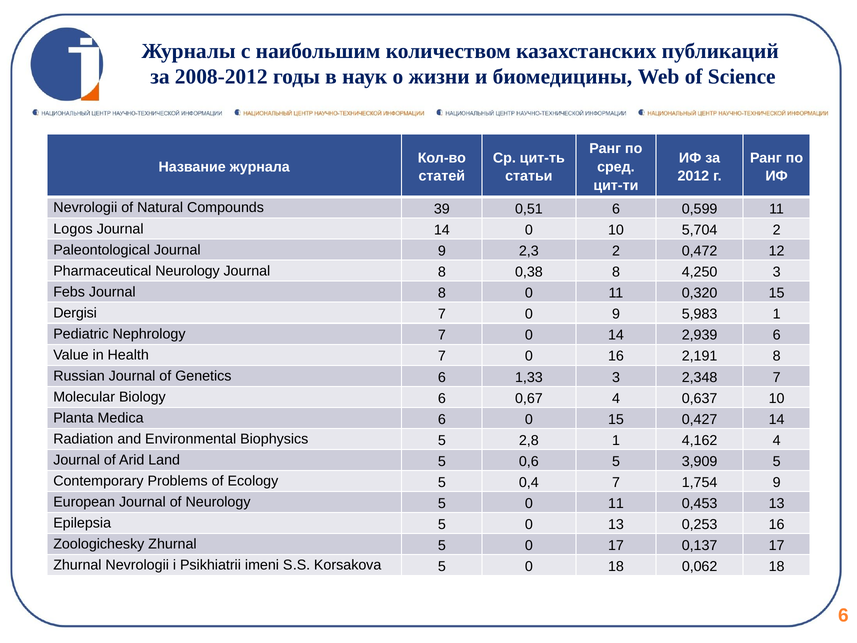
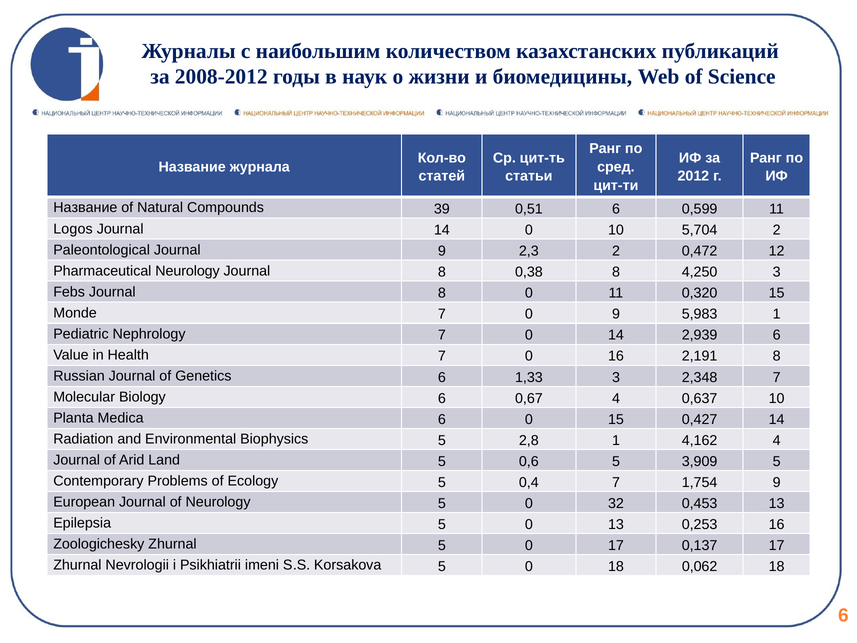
Nevrologii at (85, 208): Nevrologii -> Название
Dergisi: Dergisi -> Monde
5 0 11: 11 -> 32
